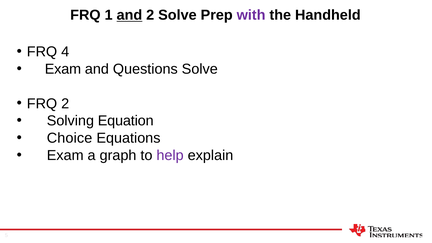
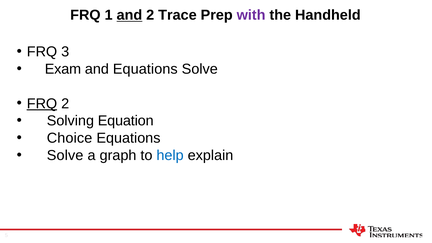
2 Solve: Solve -> Trace
4: 4 -> 3
and Questions: Questions -> Equations
FRQ at (42, 104) underline: none -> present
Exam at (65, 155): Exam -> Solve
help colour: purple -> blue
